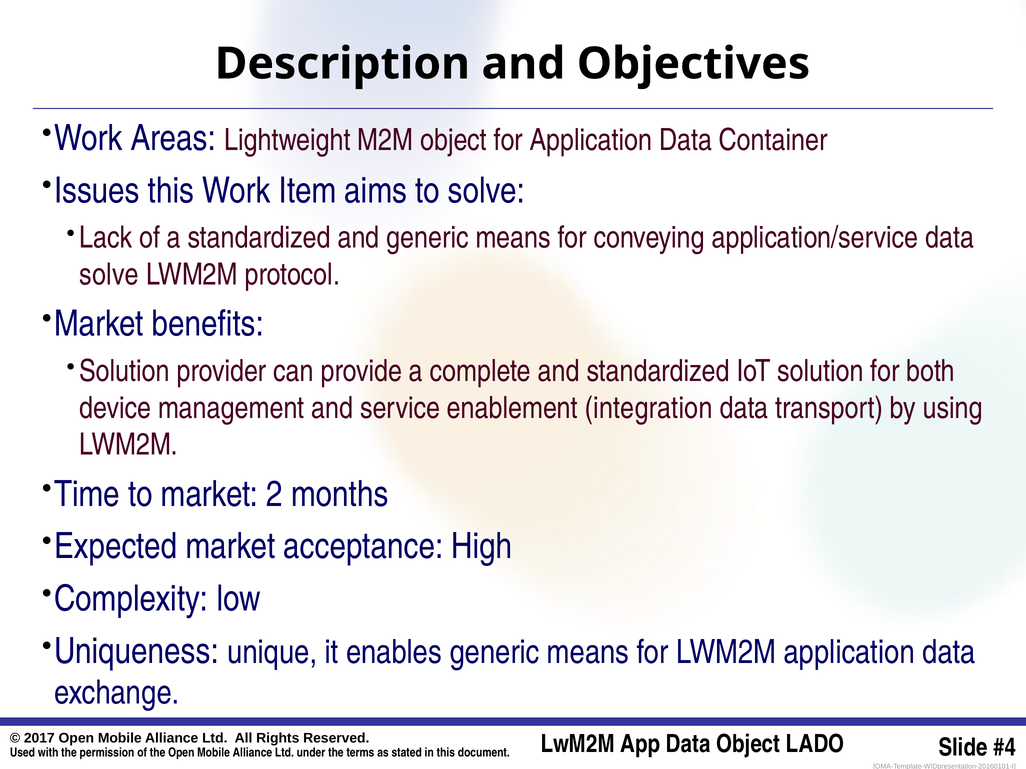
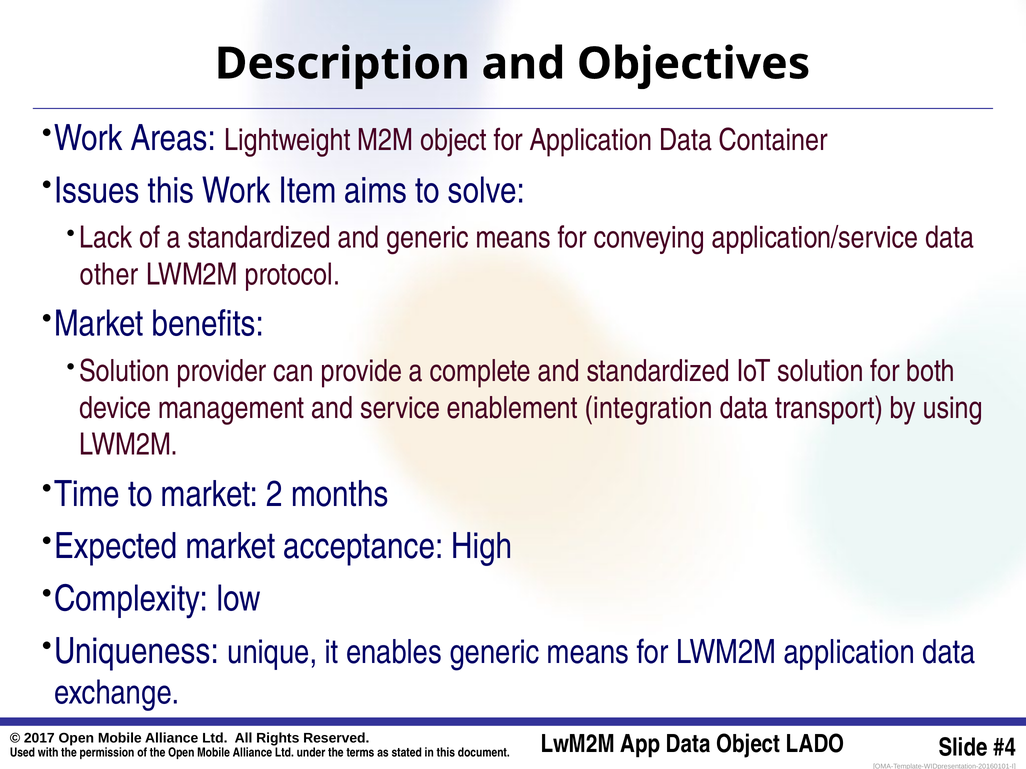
solve at (109, 275): solve -> other
